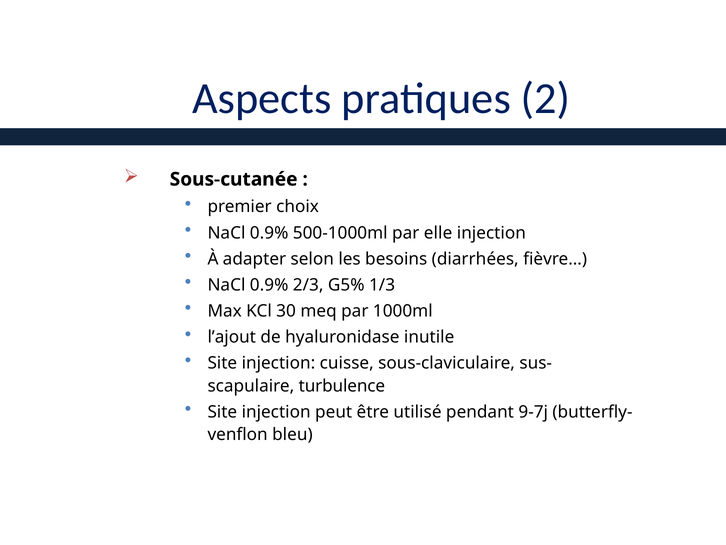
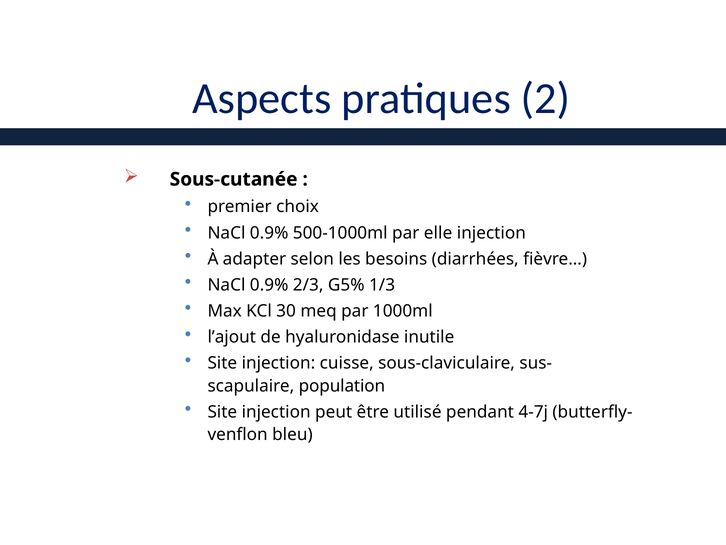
turbulence: turbulence -> population
9-7j: 9-7j -> 4-7j
